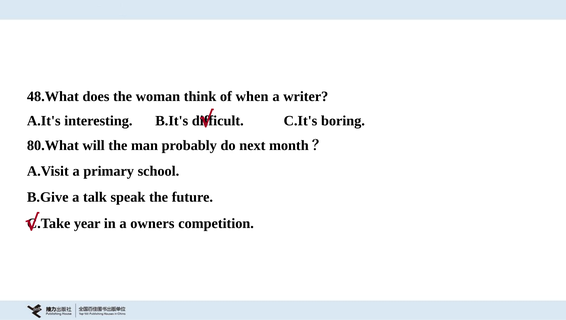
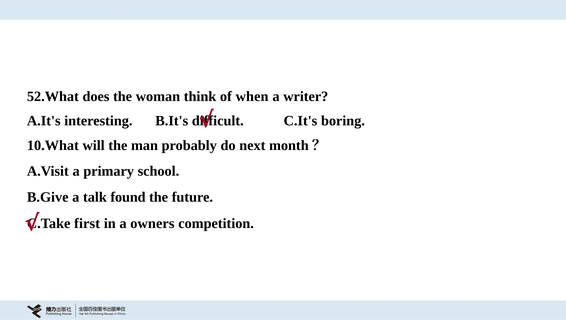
48.What: 48.What -> 52.What
80.What: 80.What -> 10.What
speak: speak -> found
year: year -> first
